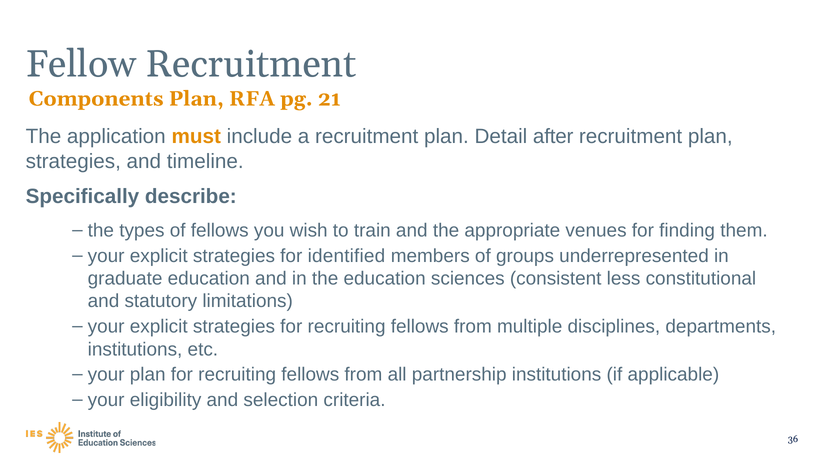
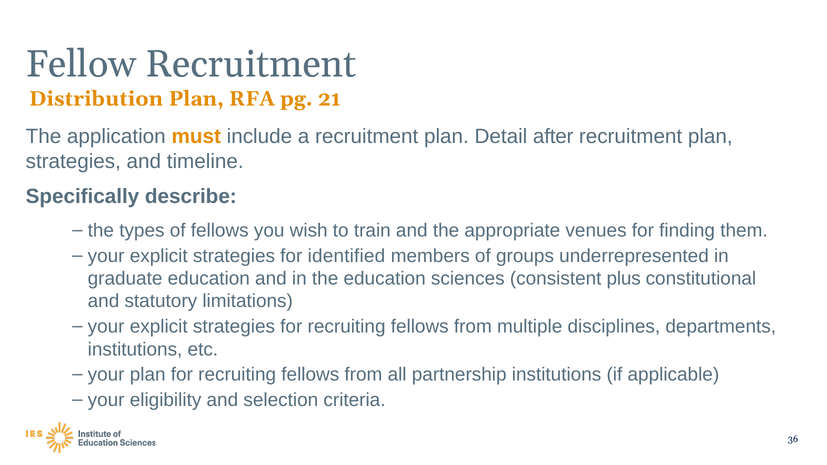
Components: Components -> Distribution
less: less -> plus
